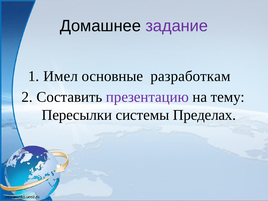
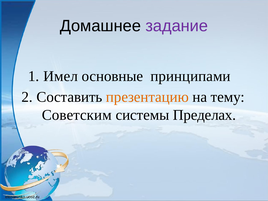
разработкам: разработкам -> принципами
презентацию colour: purple -> orange
Пересылки: Пересылки -> Советским
